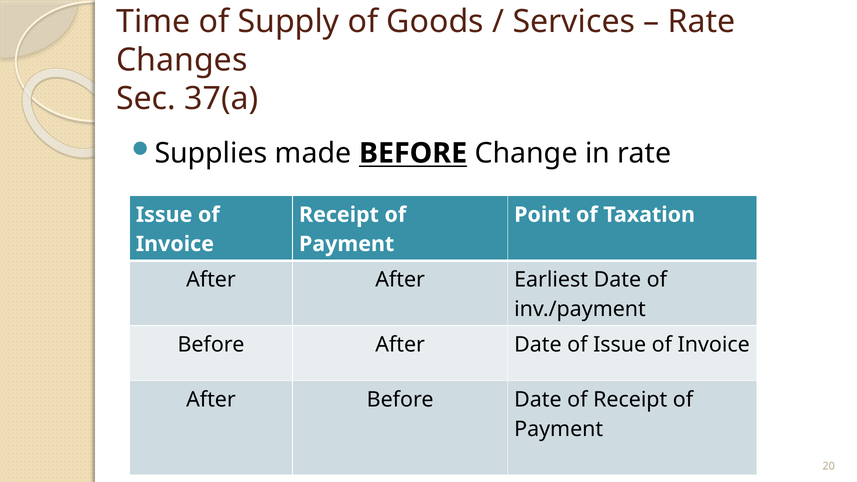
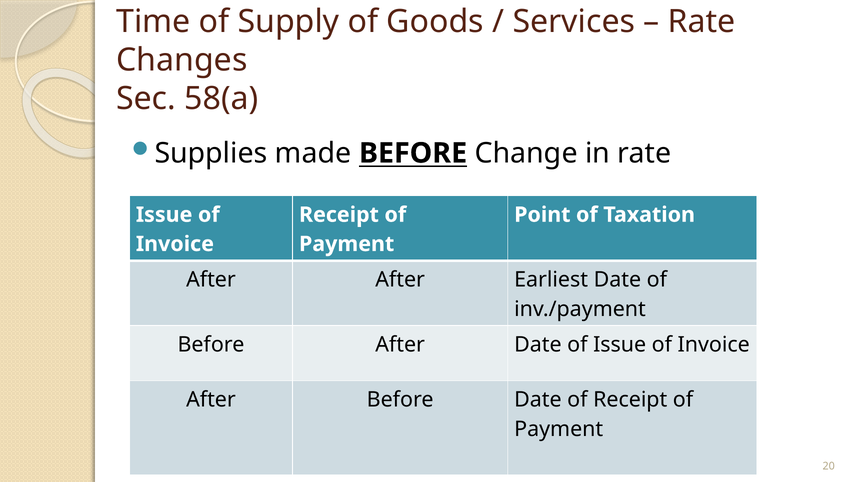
37(a: 37(a -> 58(a
